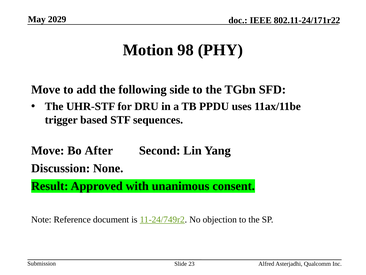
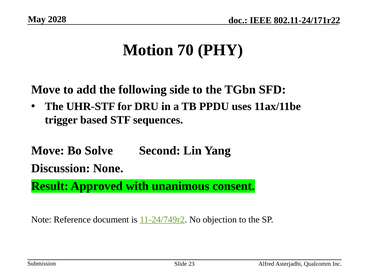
2029: 2029 -> 2028
98: 98 -> 70
After: After -> Solve
